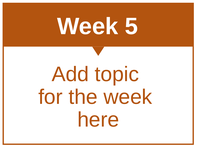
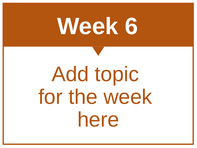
5: 5 -> 6
